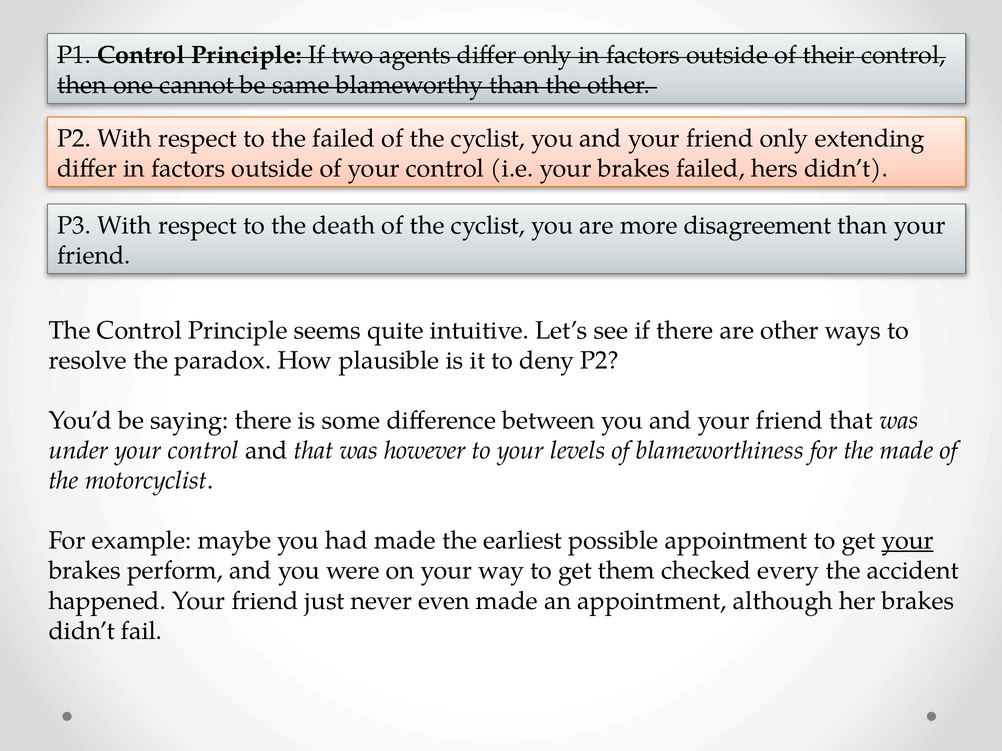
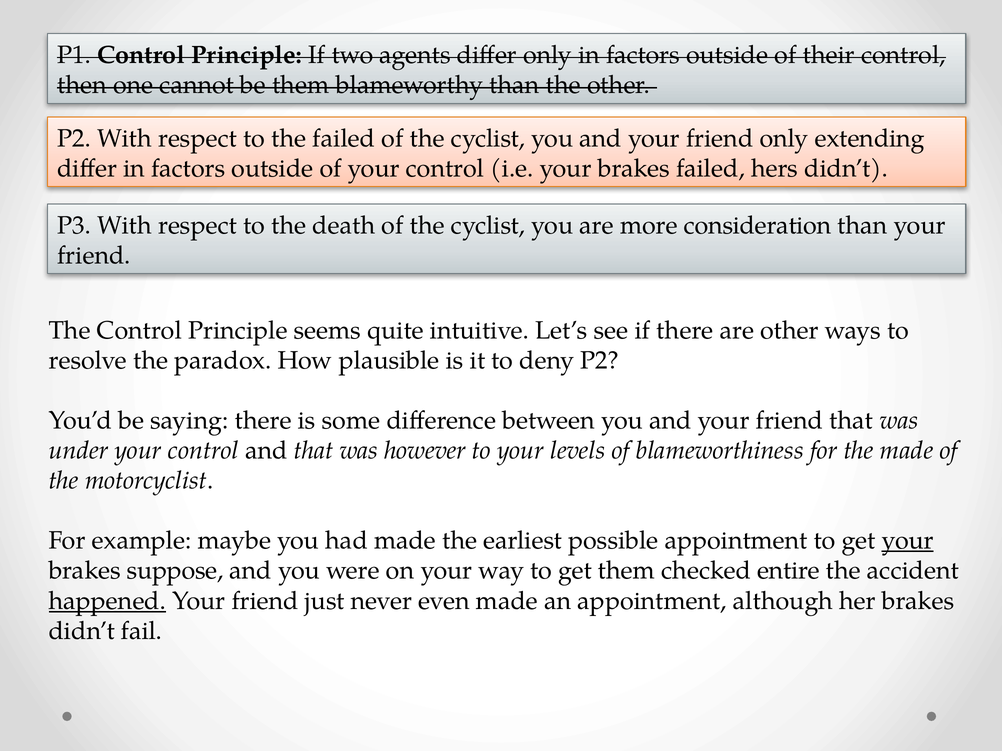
be same: same -> them
disagreement: disagreement -> consideration
perform: perform -> suppose
every: every -> entire
happened underline: none -> present
